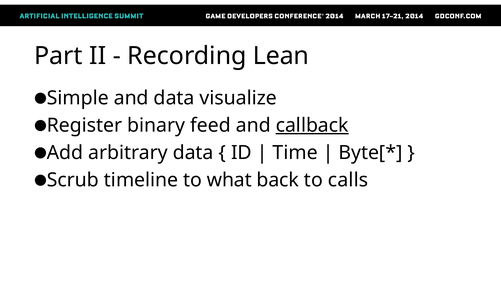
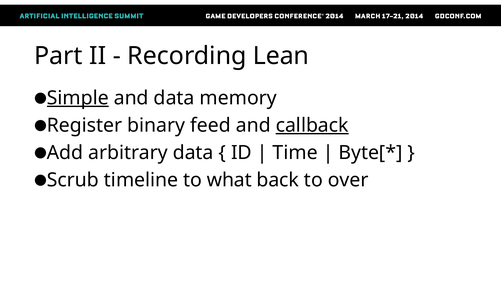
Simple underline: none -> present
visualize: visualize -> memory
calls: calls -> over
